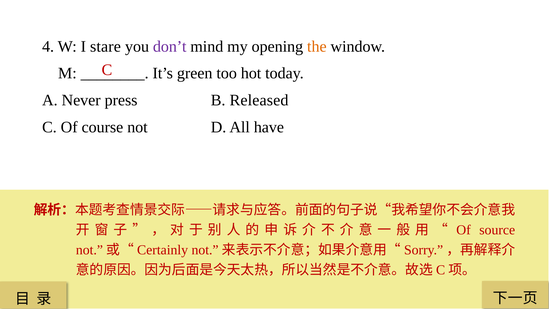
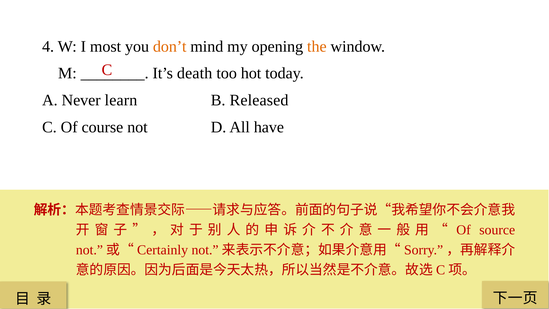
stare: stare -> most
don’t colour: purple -> orange
green: green -> death
press: press -> learn
